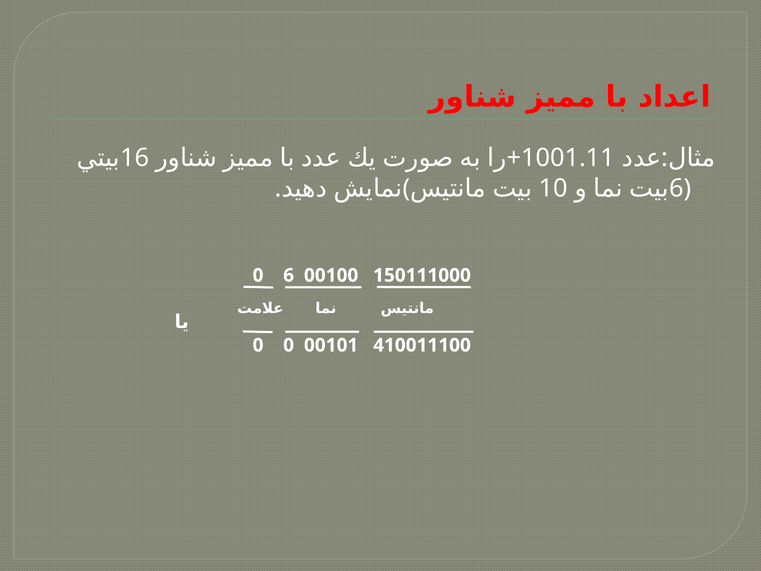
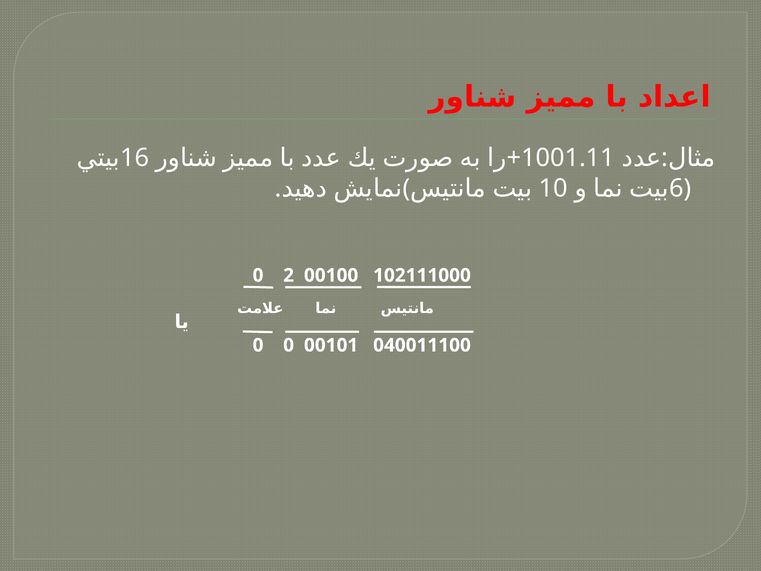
0 6: 6 -> 2
150111000: 150111000 -> 102111000
410011100: 410011100 -> 040011100
